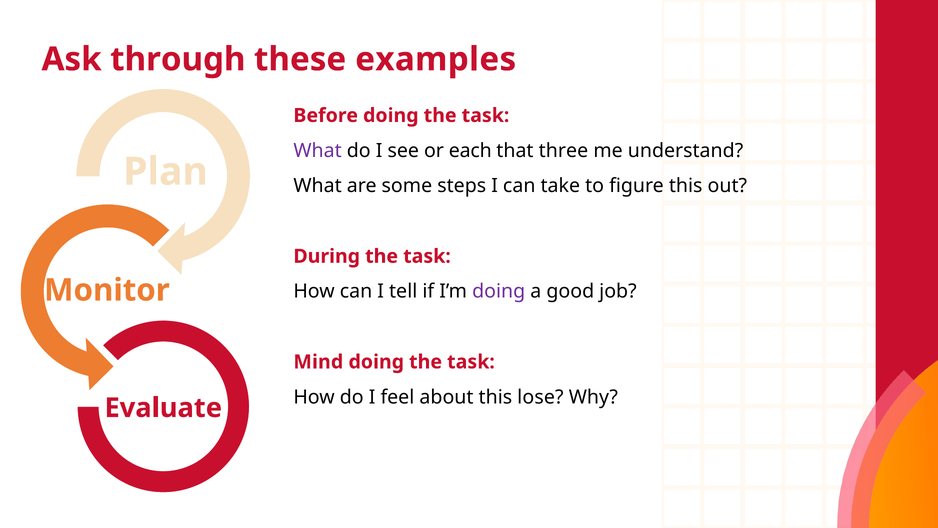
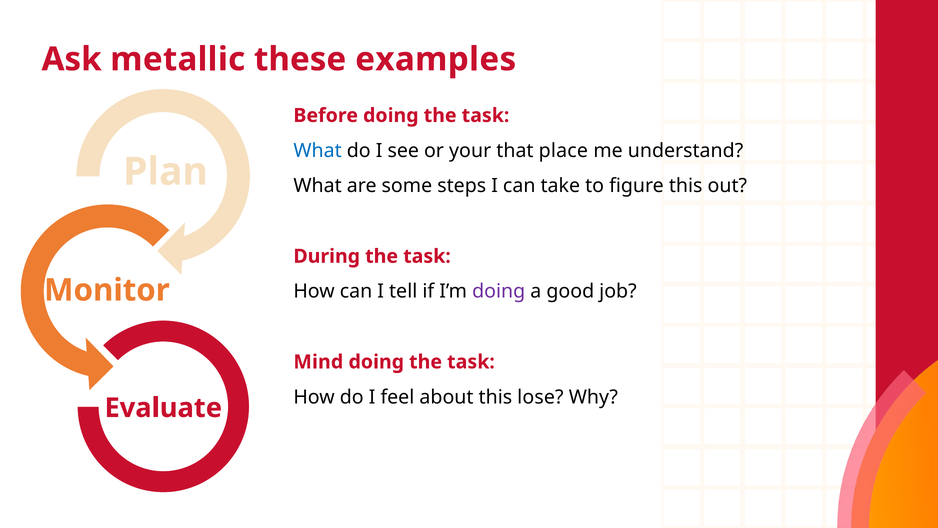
through: through -> metallic
What at (318, 151) colour: purple -> blue
each: each -> your
three: three -> place
